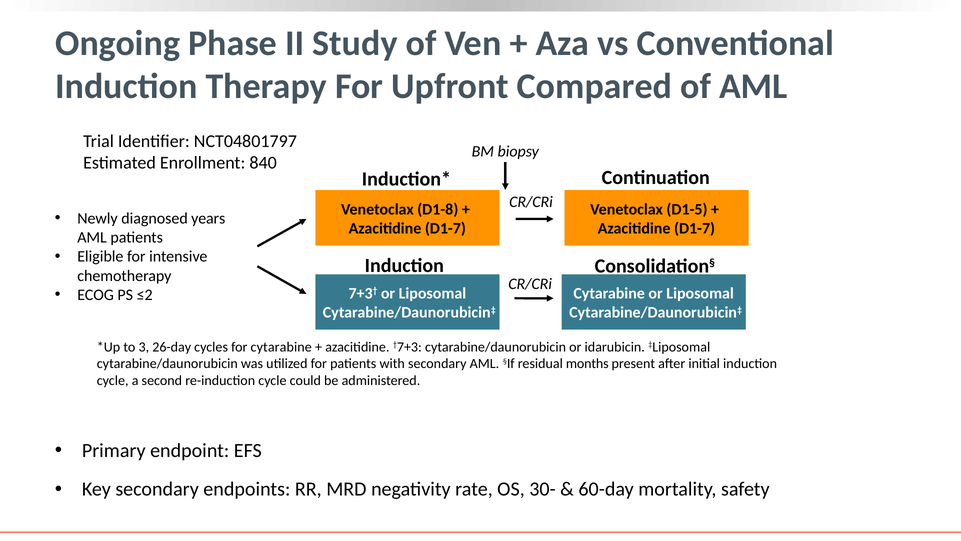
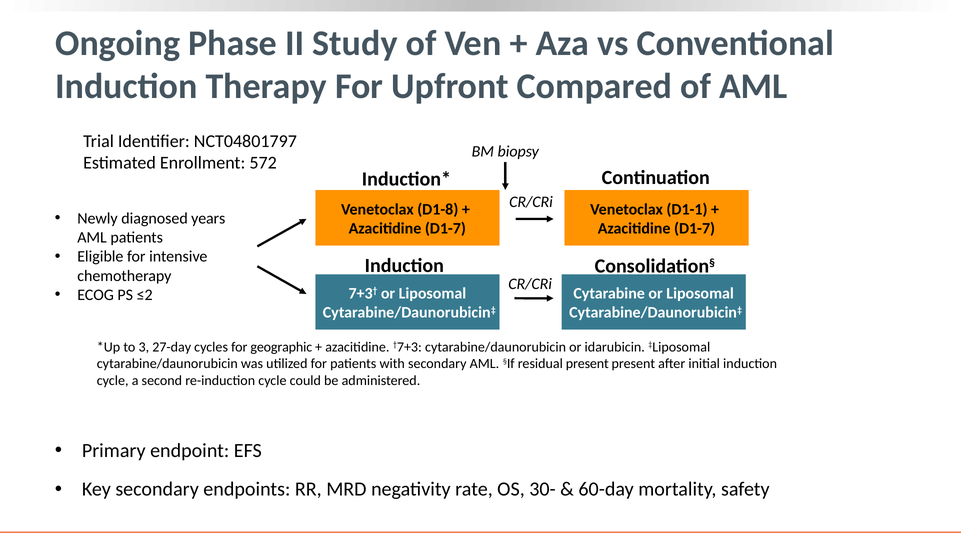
840: 840 -> 572
D1-5: D1-5 -> D1-1
26-day: 26-day -> 27-day
for cytarabine: cytarabine -> geographic
residual months: months -> present
